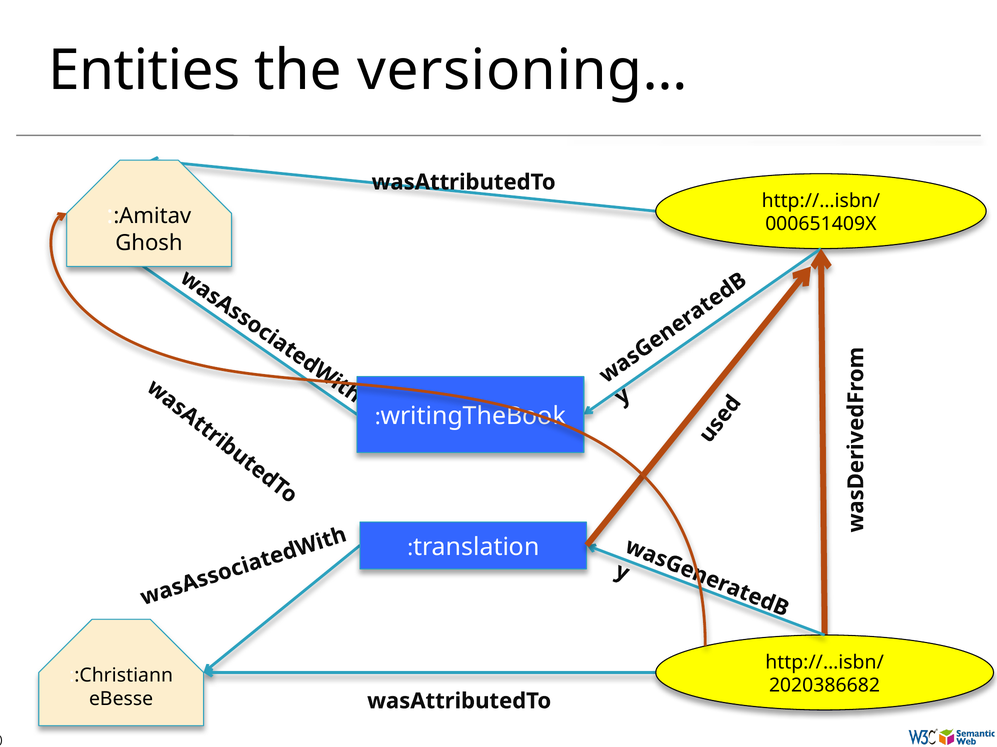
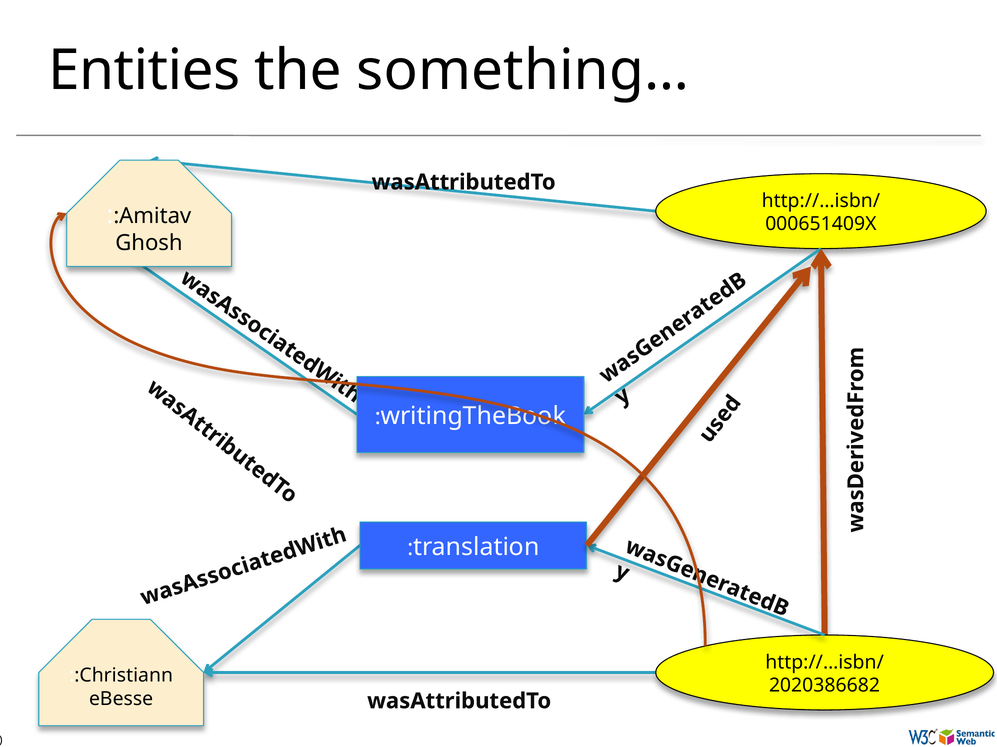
versioning…: versioning… -> something…
